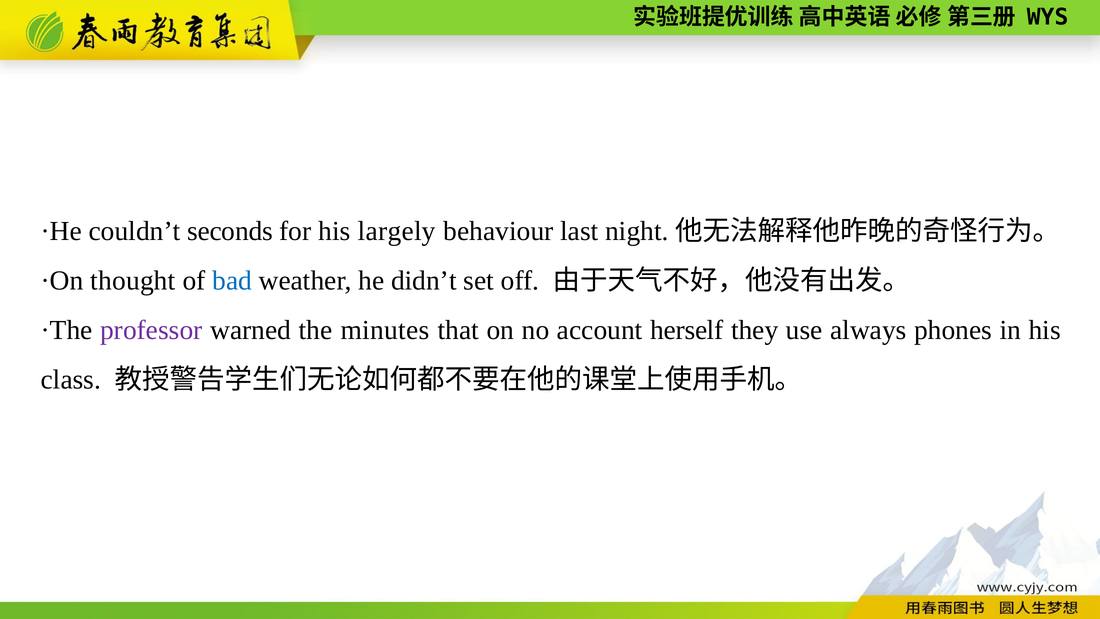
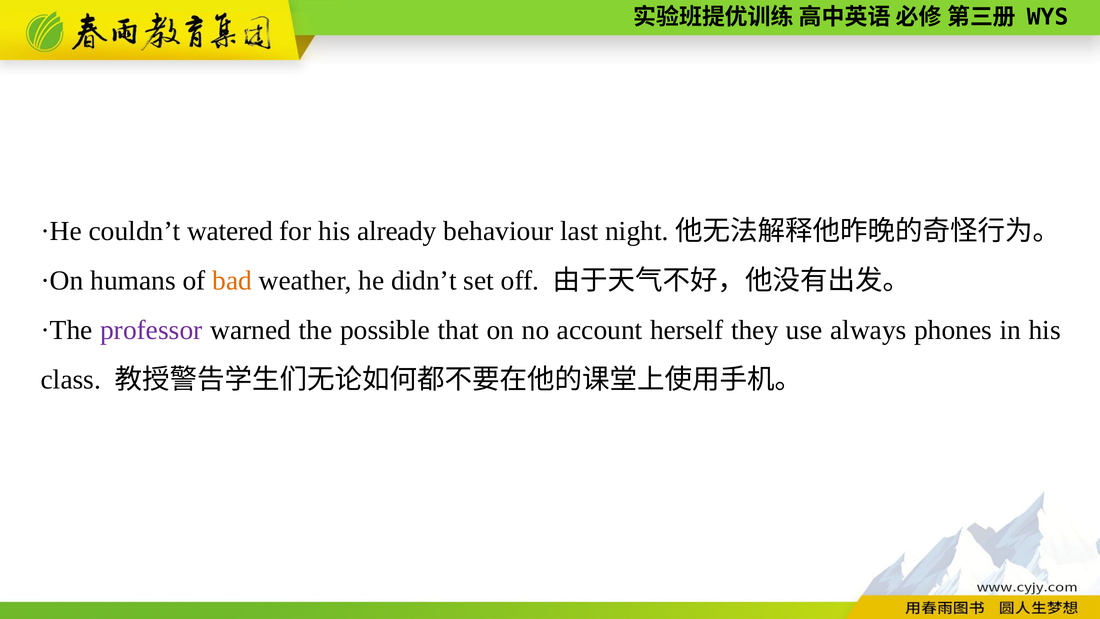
seconds: seconds -> watered
largely: largely -> already
thought: thought -> humans
bad colour: blue -> orange
minutes: minutes -> possible
